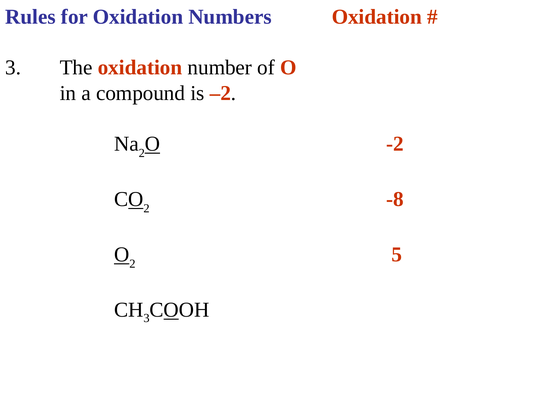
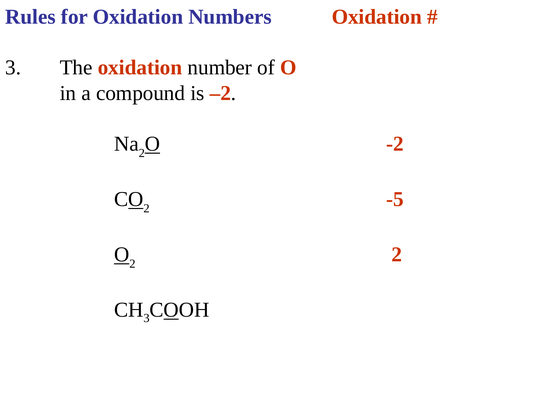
-8: -8 -> -5
5 at (397, 255): 5 -> 2
